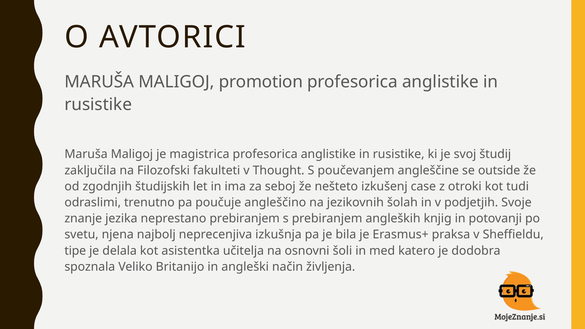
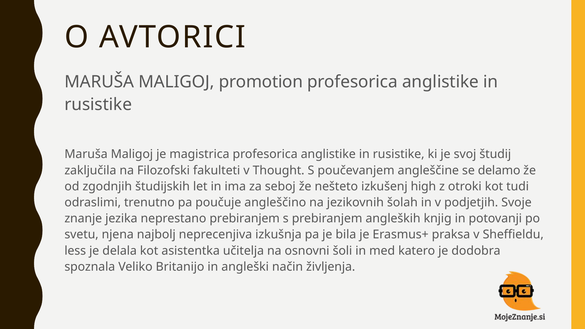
outside: outside -> delamo
case: case -> high
tipe: tipe -> less
